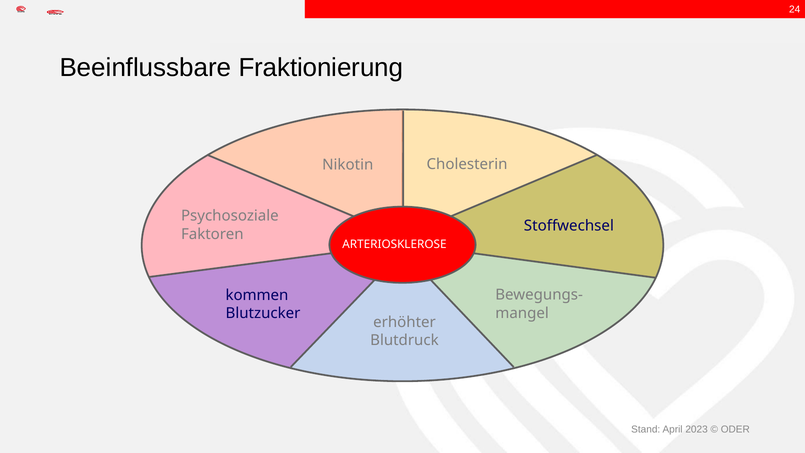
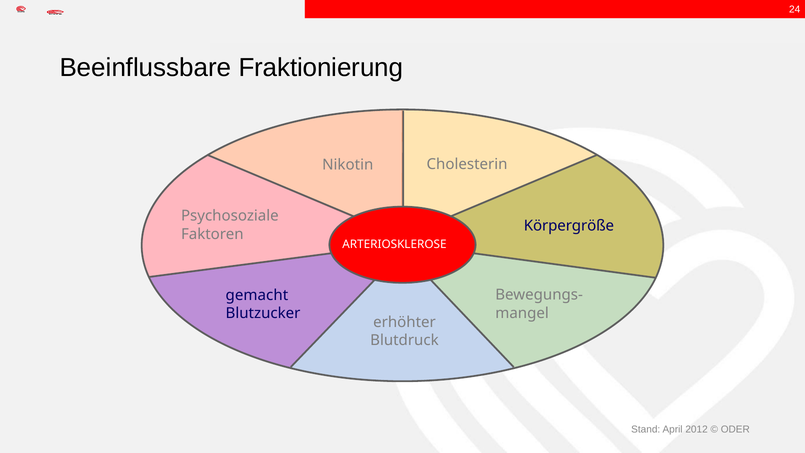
Stoffwechsel: Stoffwechsel -> Körpergröße
kommen: kommen -> gemacht
2023: 2023 -> 2012
